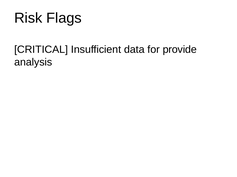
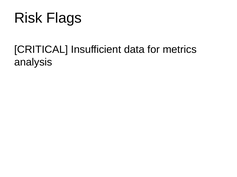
provide: provide -> metrics
